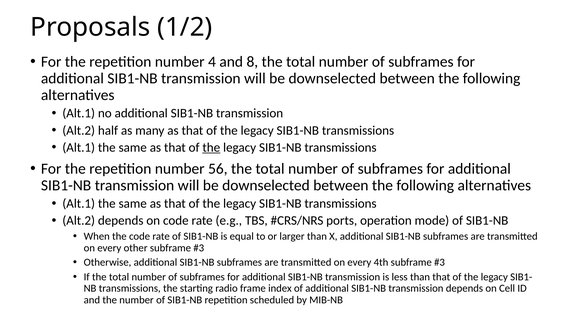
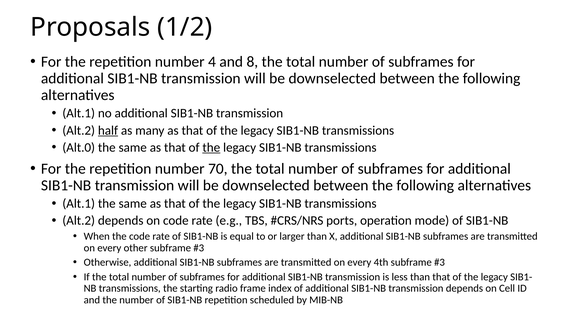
half underline: none -> present
Alt.1 at (79, 148): Alt.1 -> Alt.0
56: 56 -> 70
